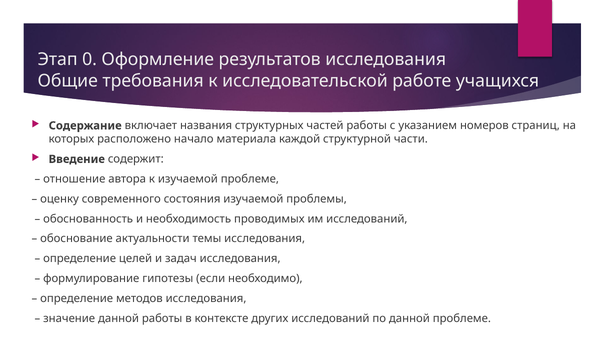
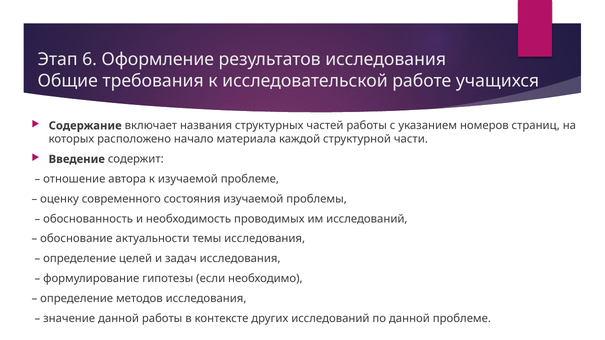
0: 0 -> 6
